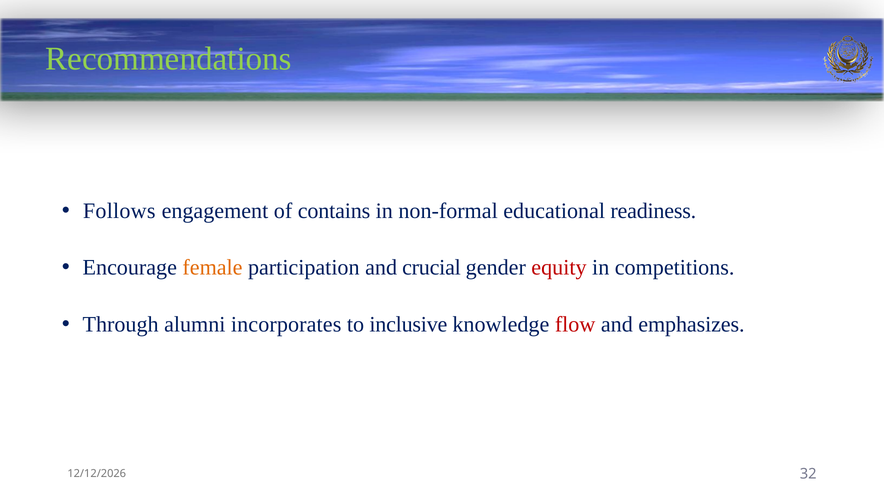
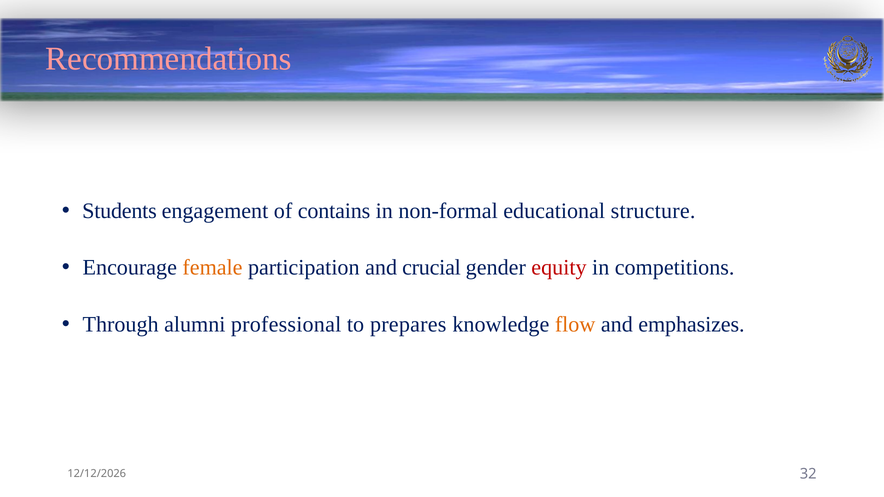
Recommendations colour: light green -> pink
Follows: Follows -> Students
readiness: readiness -> structure
incorporates: incorporates -> professional
inclusive: inclusive -> prepares
flow colour: red -> orange
